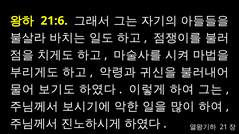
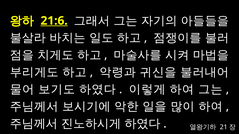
21:6 underline: none -> present
